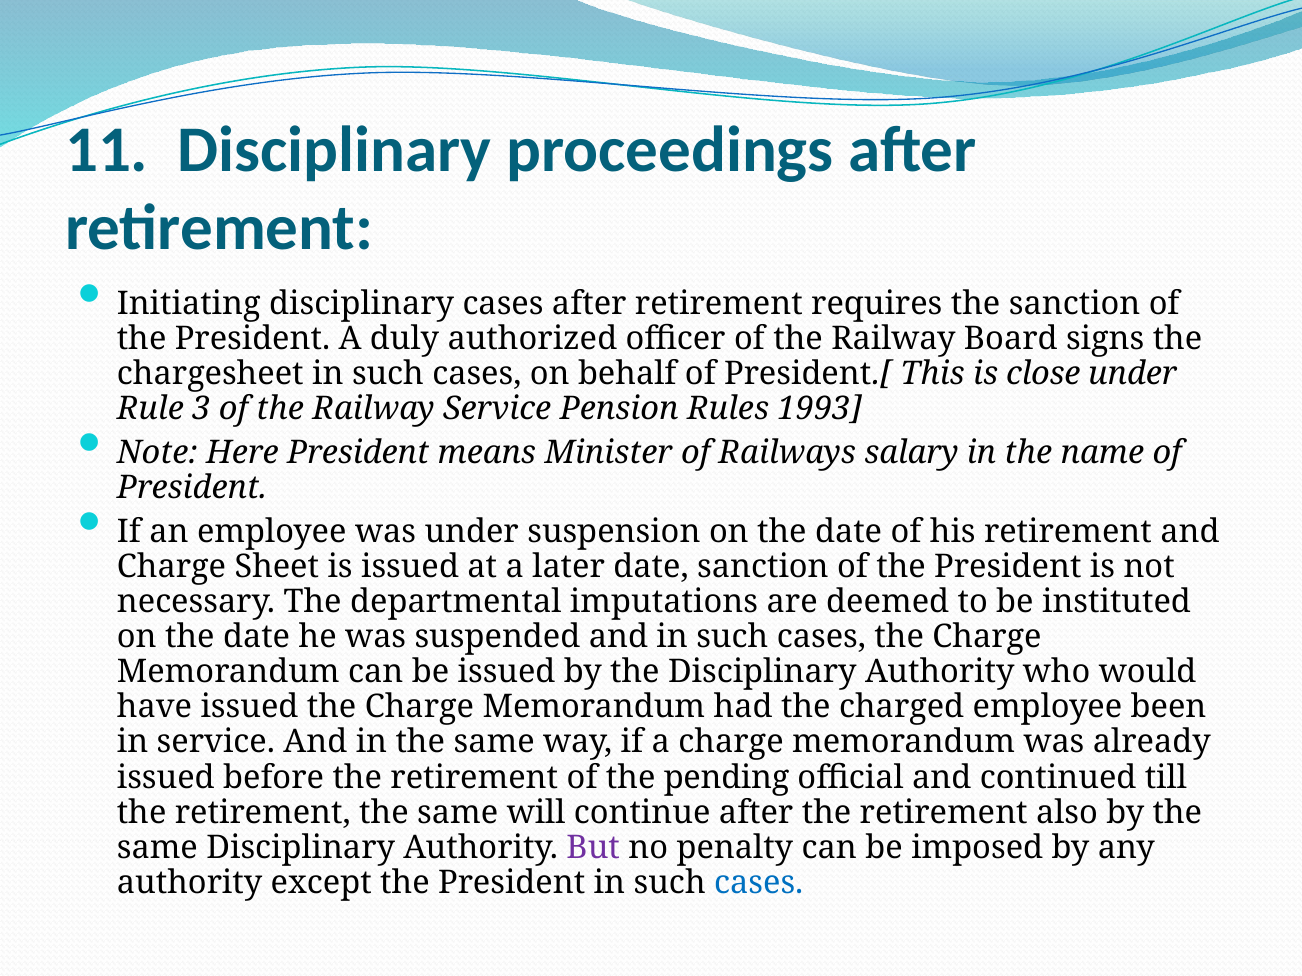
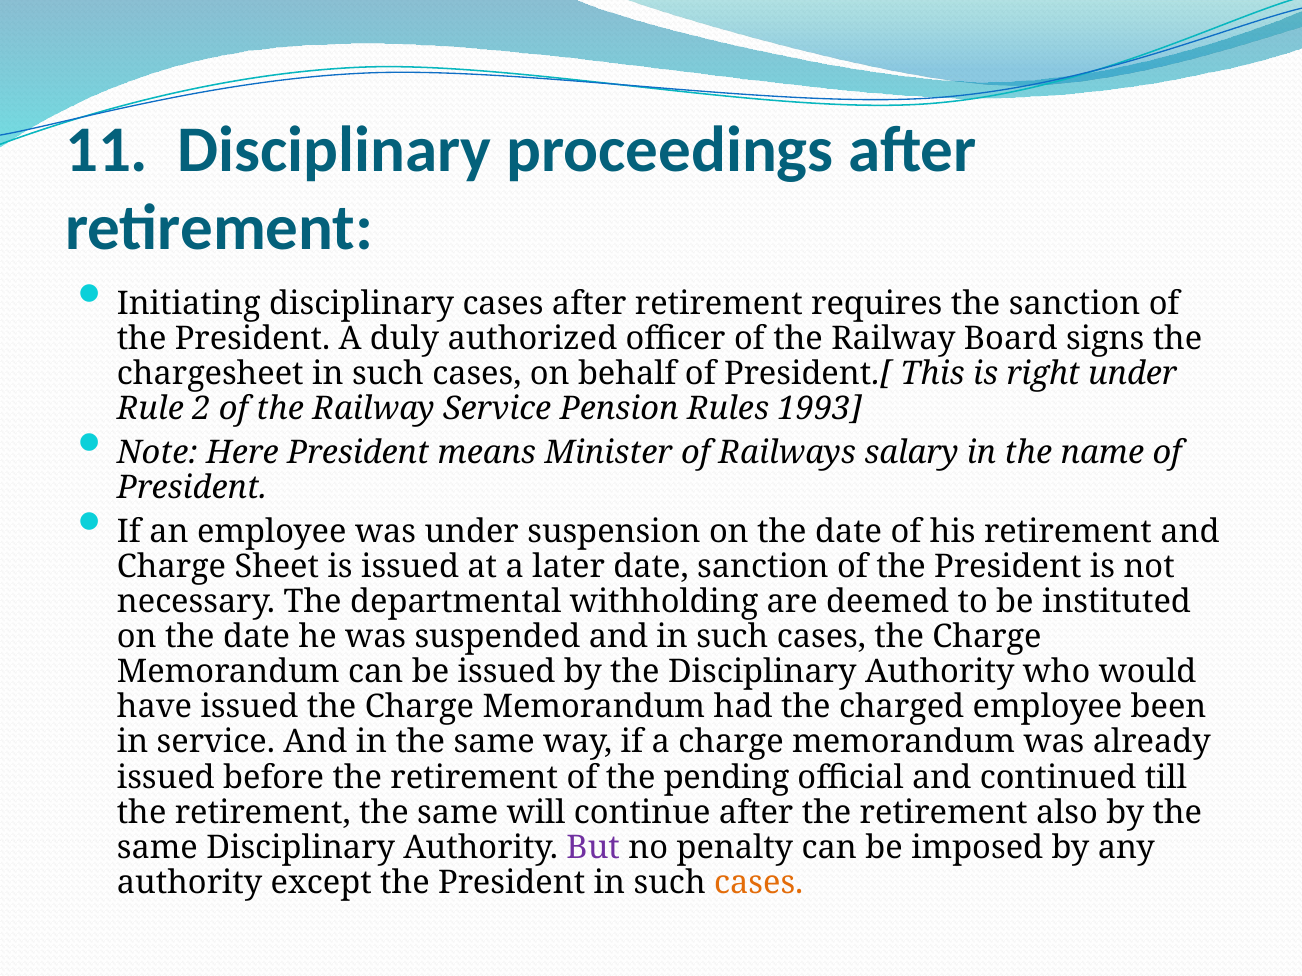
close: close -> right
3: 3 -> 2
imputations: imputations -> withholding
cases at (759, 883) colour: blue -> orange
